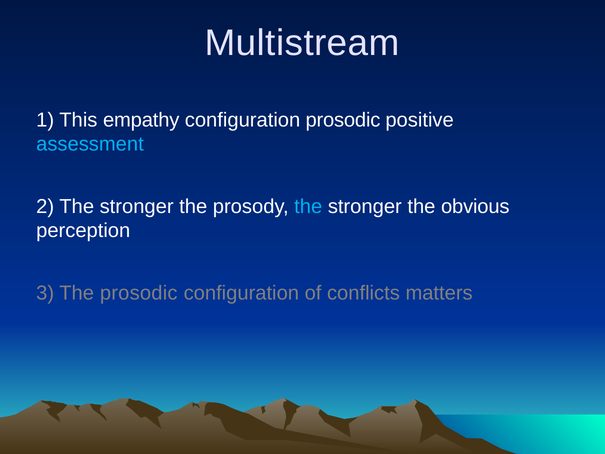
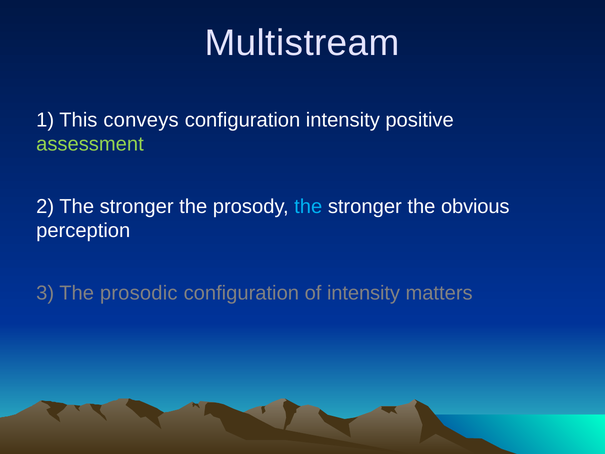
empathy: empathy -> conveys
configuration prosodic: prosodic -> intensity
assessment colour: light blue -> light green
of conflicts: conflicts -> intensity
